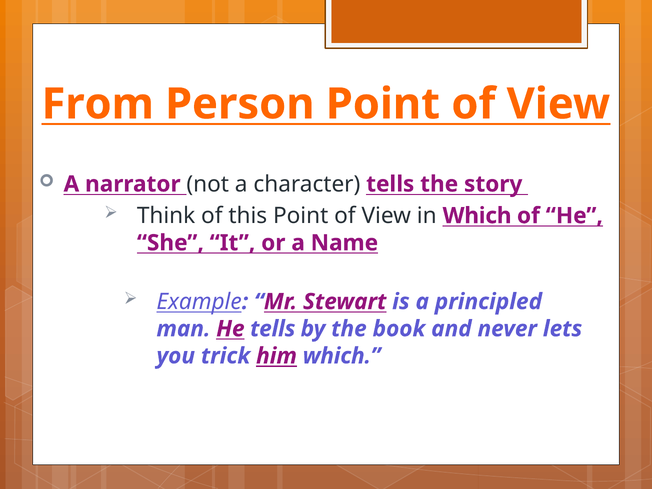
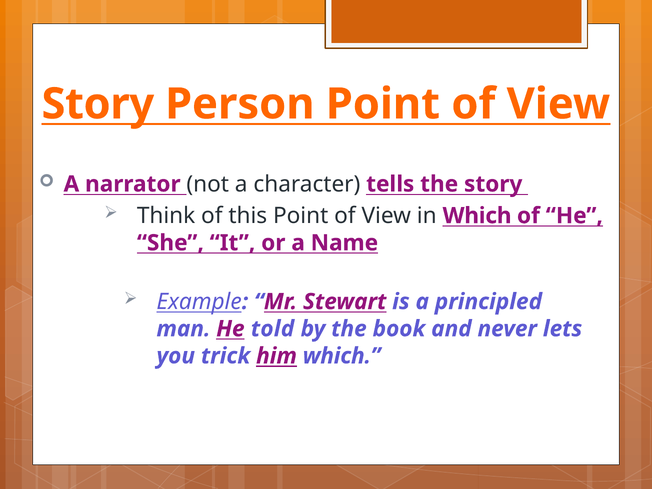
From at (98, 104): From -> Story
He tells: tells -> told
